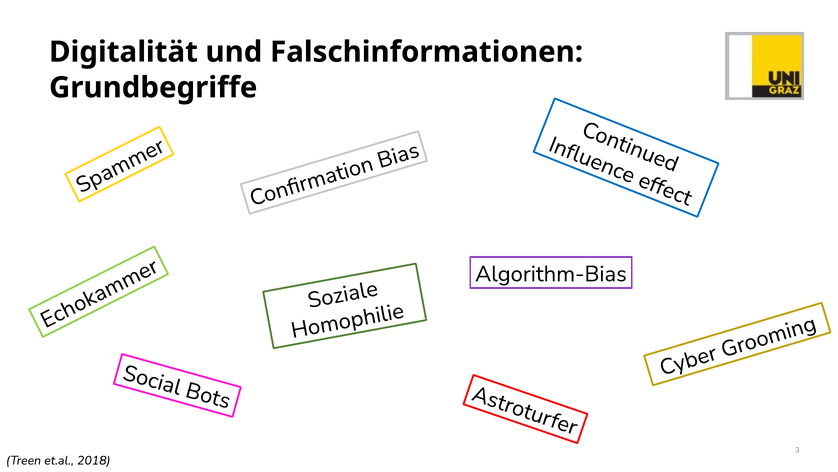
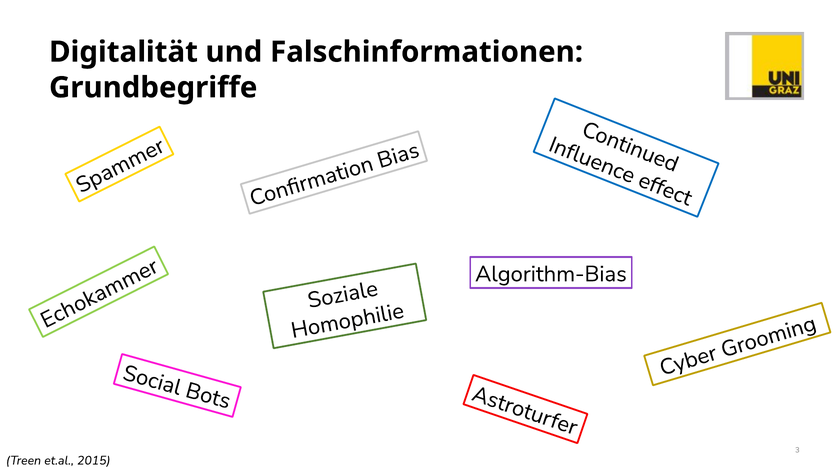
2018: 2018 -> 2015
